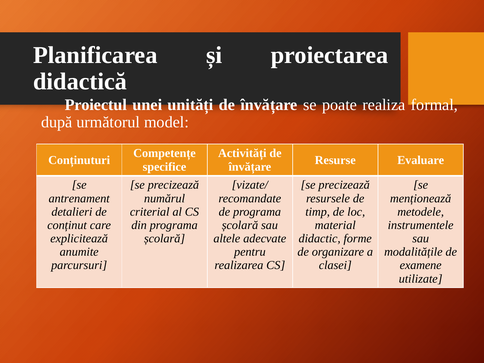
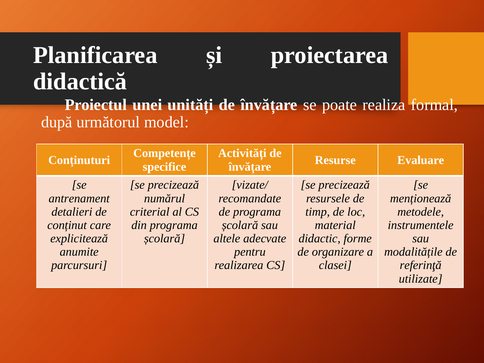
examene: examene -> referinţă
